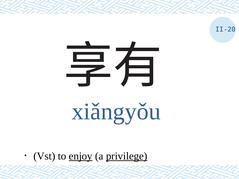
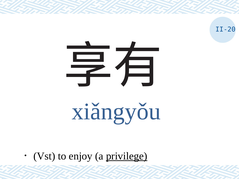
enjoy underline: present -> none
